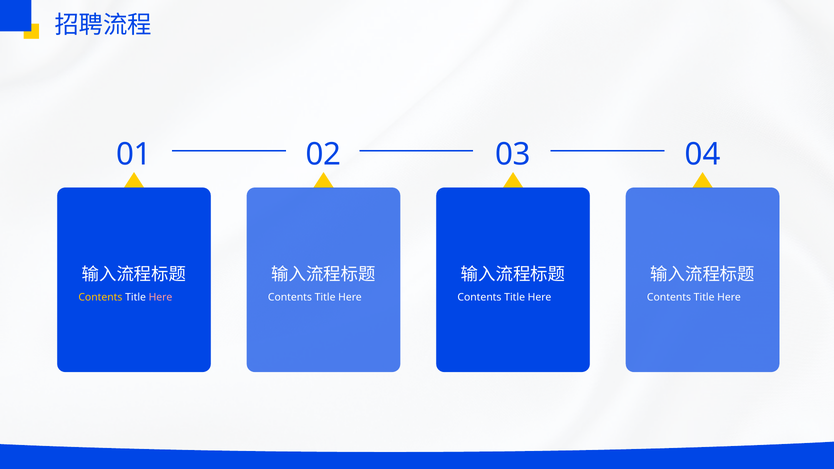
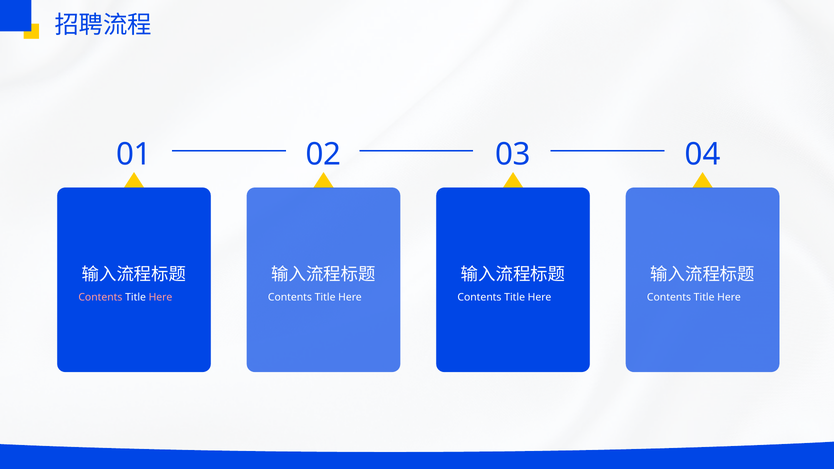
Contents at (100, 298) colour: yellow -> pink
